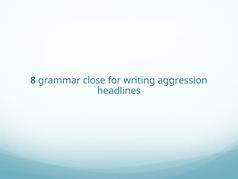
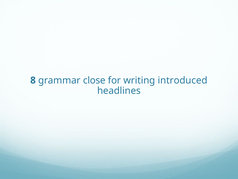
aggression: aggression -> introduced
